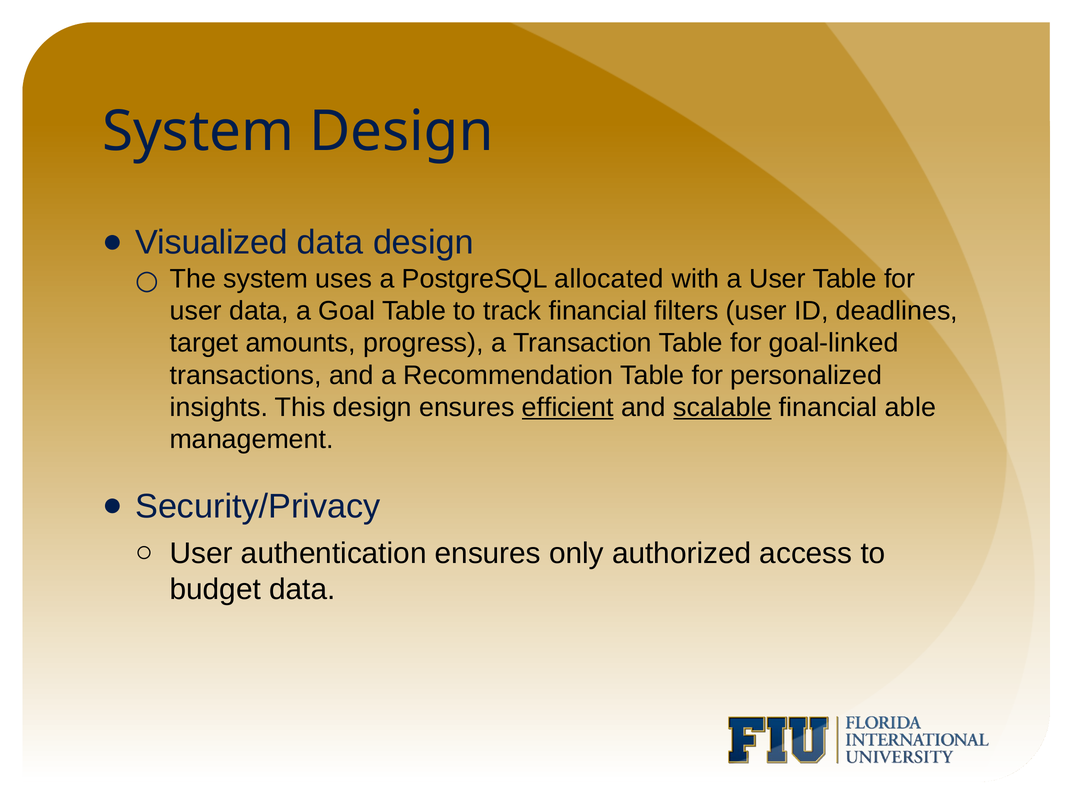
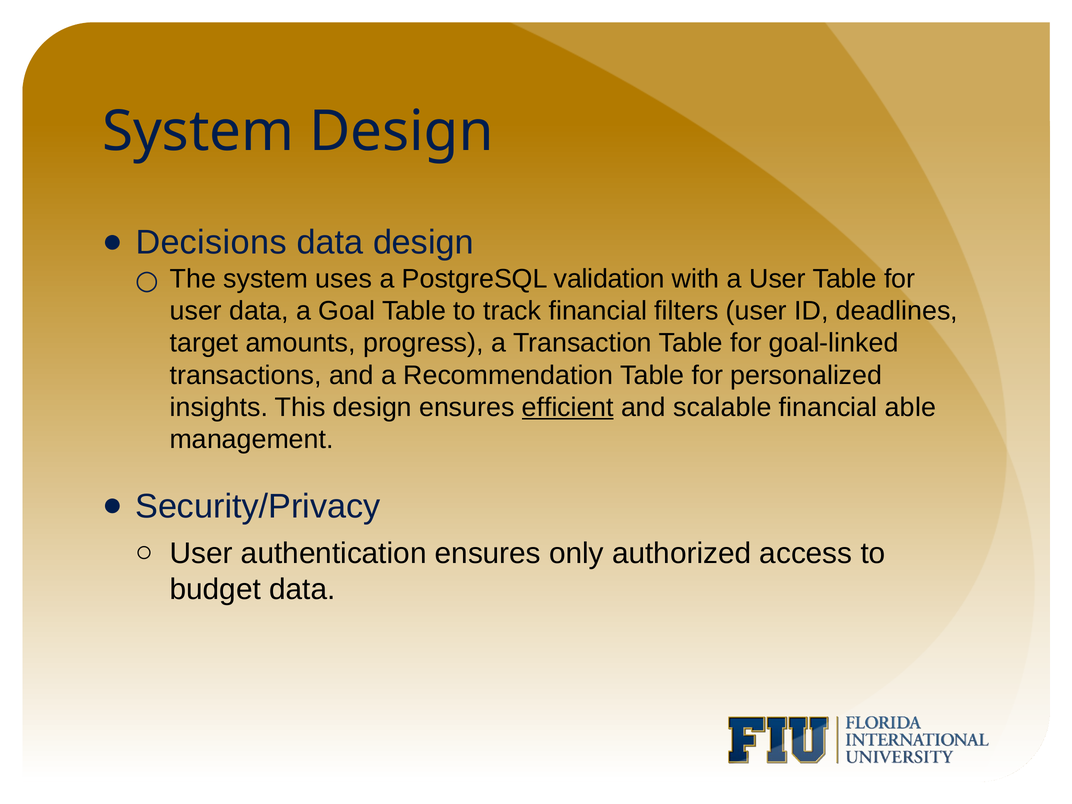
Visualized: Visualized -> Decisions
allocated: allocated -> validation
scalable underline: present -> none
